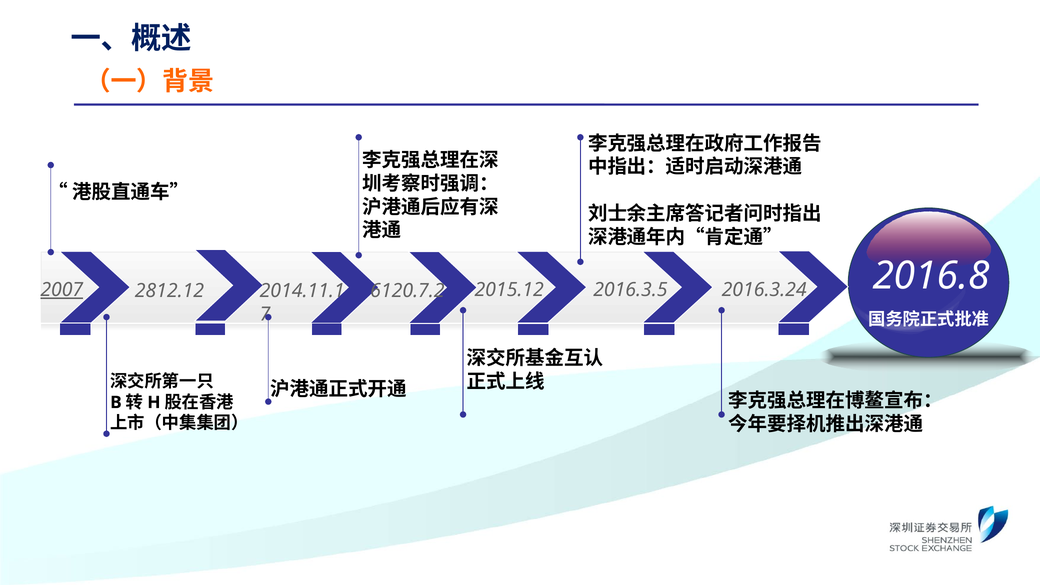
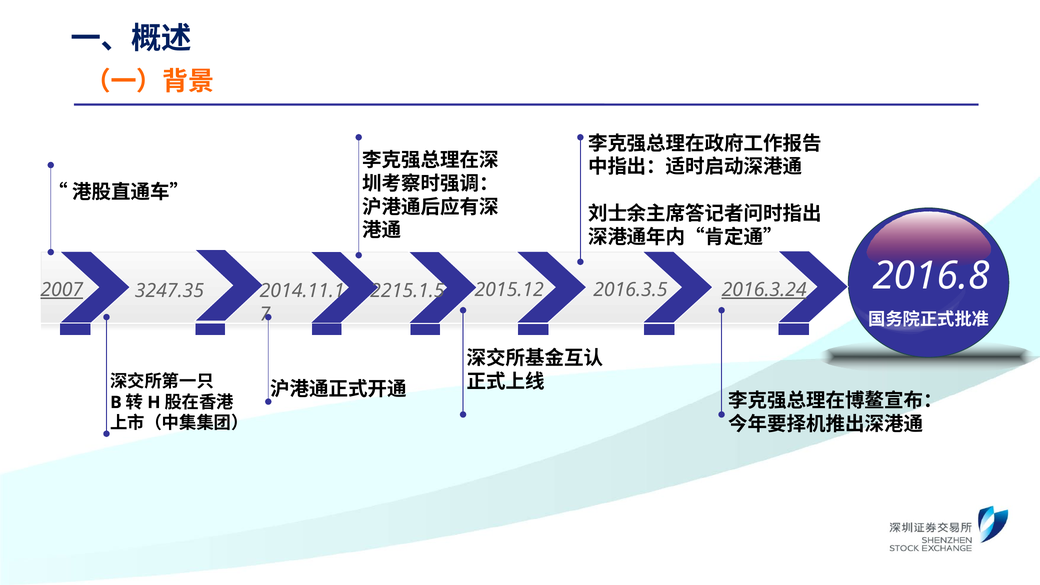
2016.3.24 underline: none -> present
2812.12: 2812.12 -> 3247.35
6120.7.2: 6120.7.2 -> 2215.1.5
